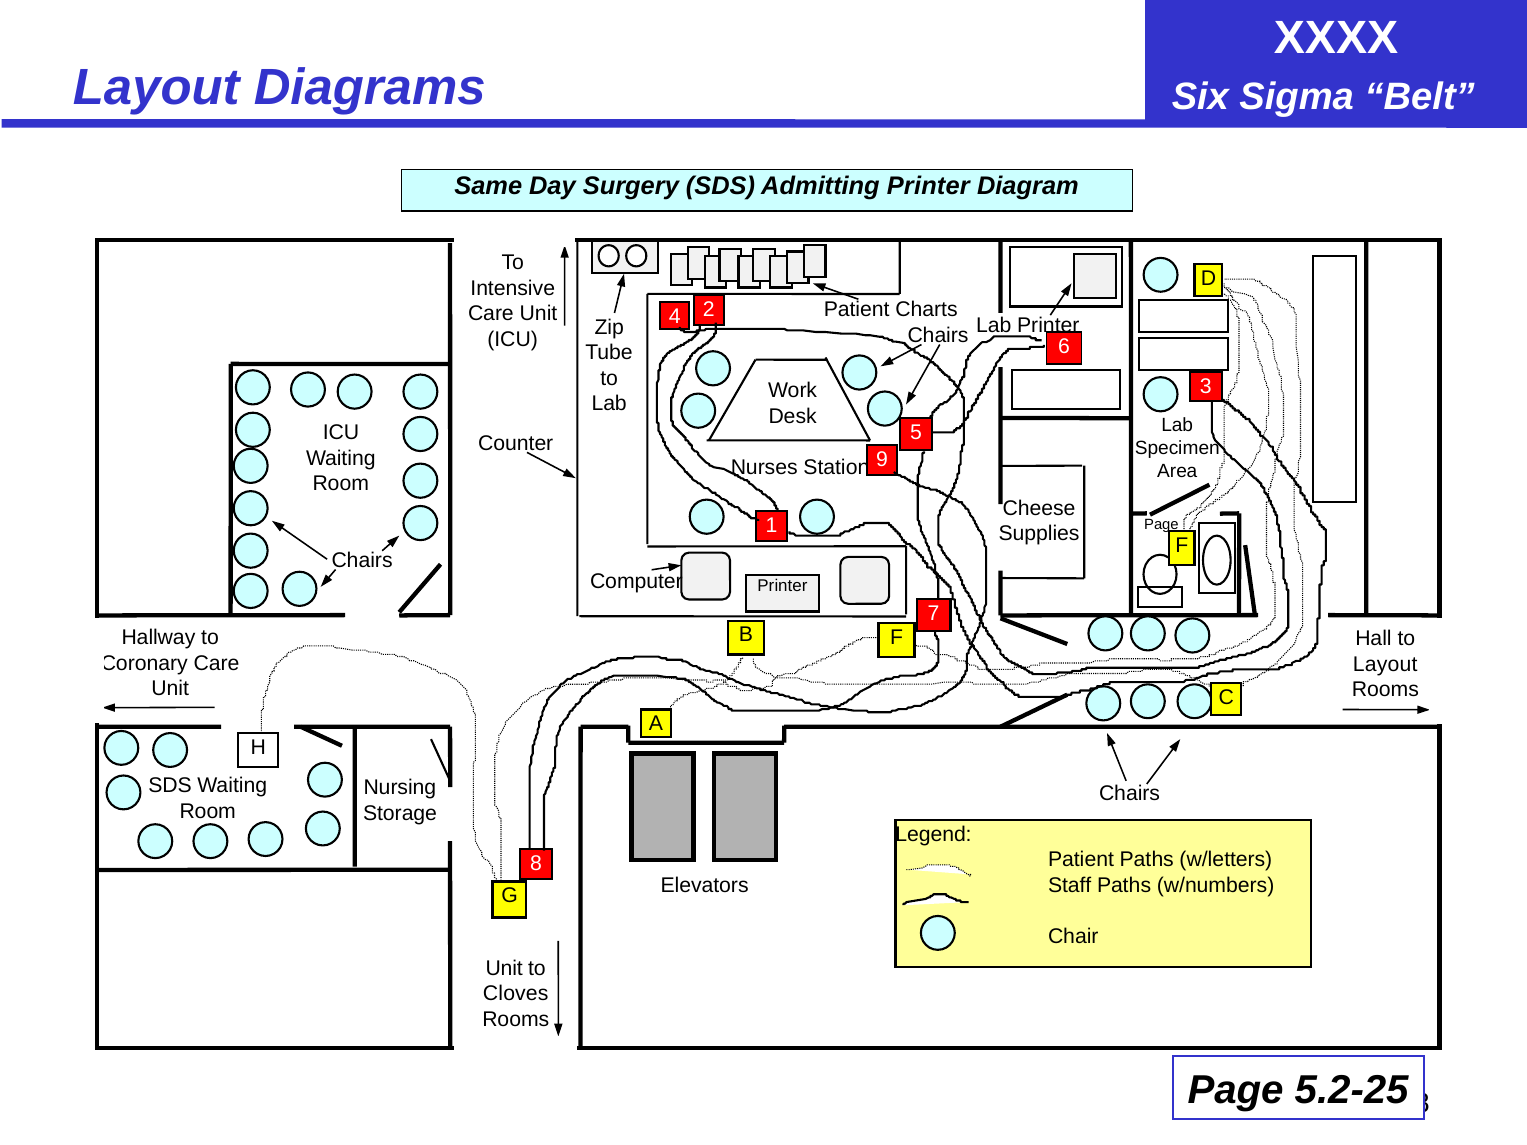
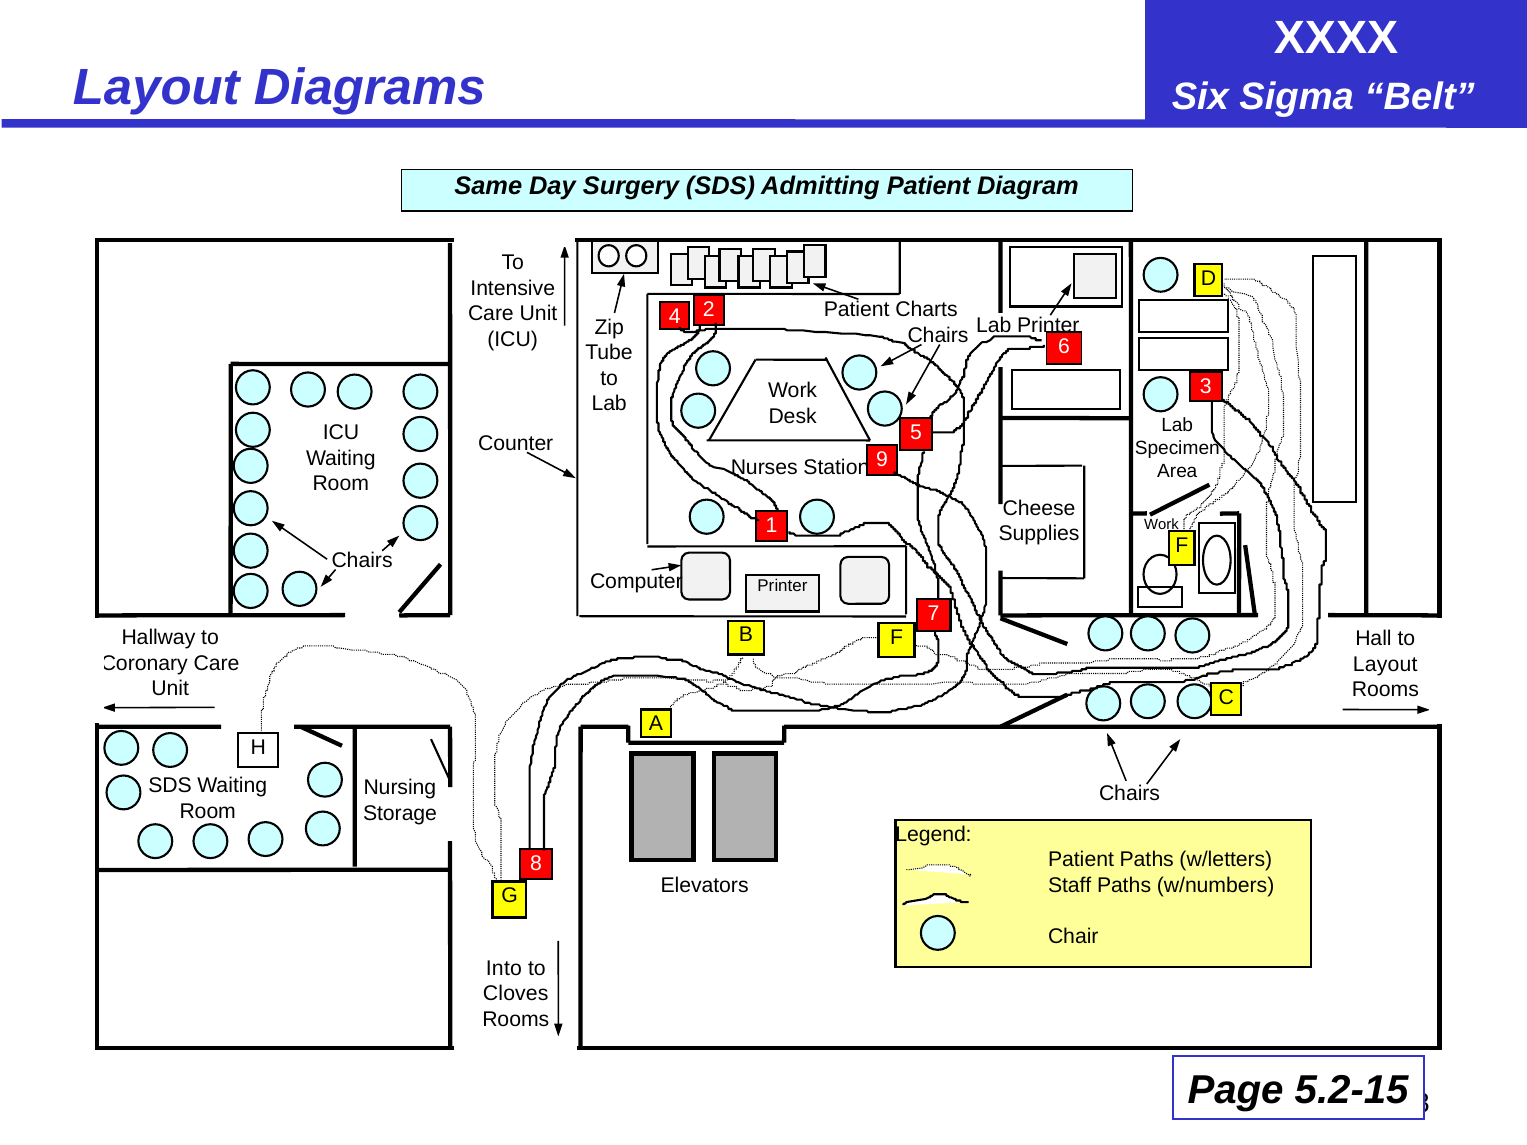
Admitting Printer: Printer -> Patient
Page at (1161, 525): Page -> Work
Unit at (504, 969): Unit -> Into
5.2-25: 5.2-25 -> 5.2-15
